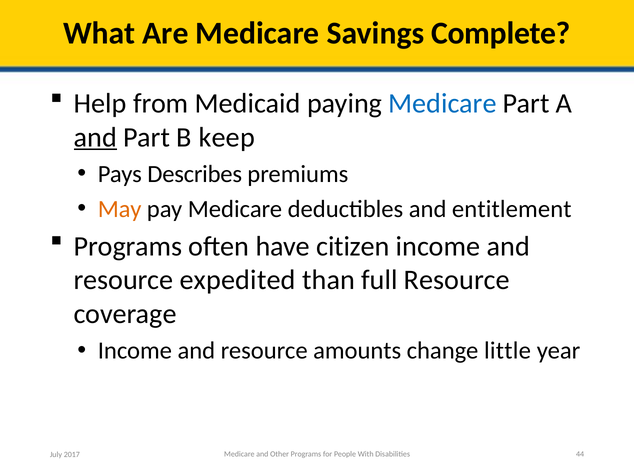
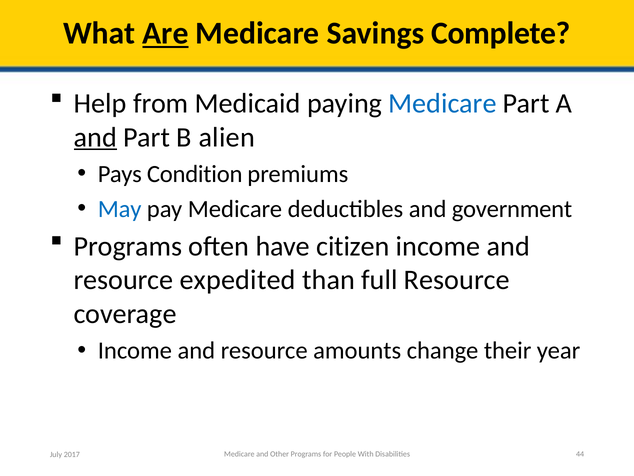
Are underline: none -> present
keep: keep -> alien
Describes: Describes -> Condition
May colour: orange -> blue
entitlement: entitlement -> government
little: little -> their
